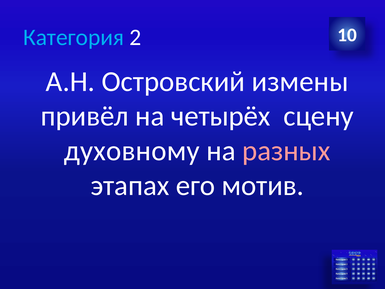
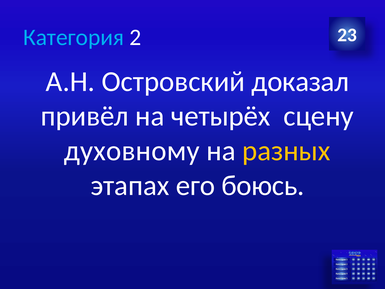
10: 10 -> 23
измены: измены -> доказал
разных colour: pink -> yellow
мотив: мотив -> боюсь
